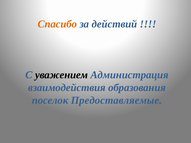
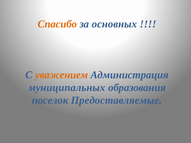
действий: действий -> основных
уважением colour: black -> orange
взаимодействия: взаимодействия -> муниципальных
